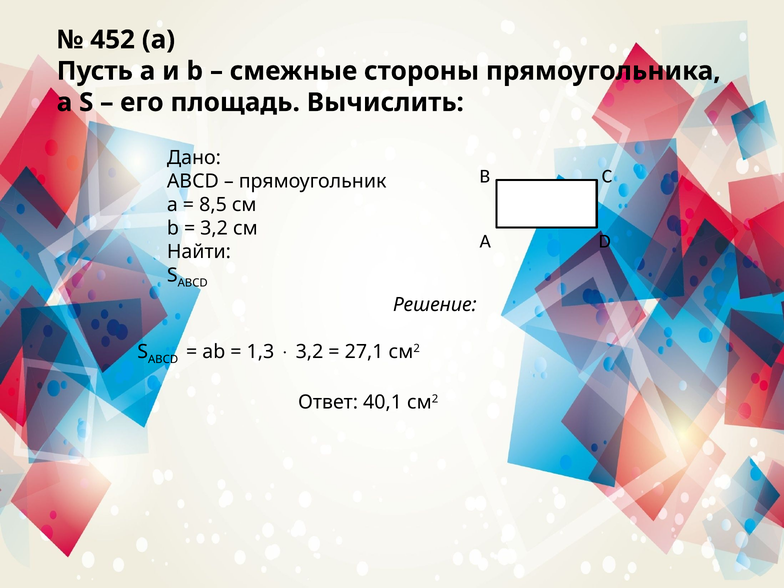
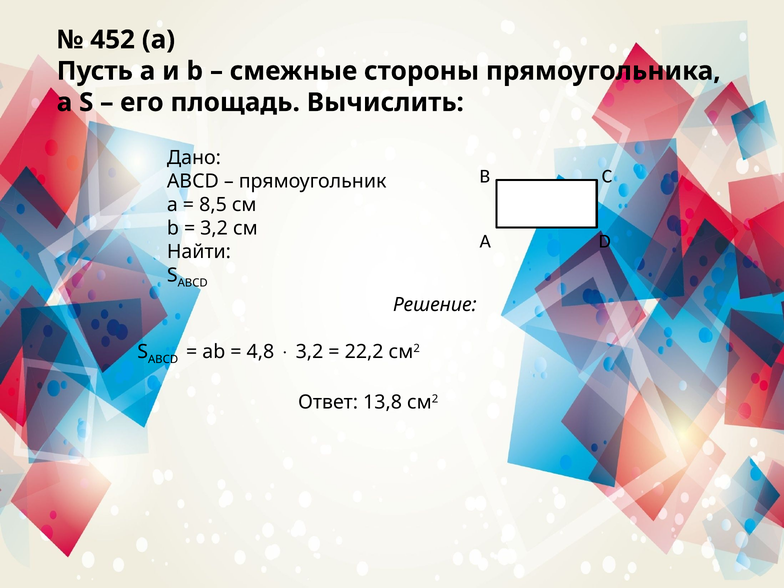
1,3: 1,3 -> 4,8
27,1: 27,1 -> 22,2
40,1: 40,1 -> 13,8
